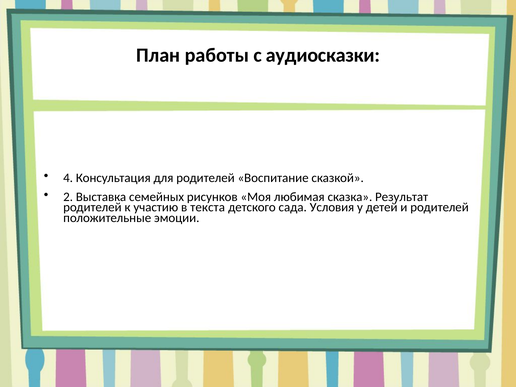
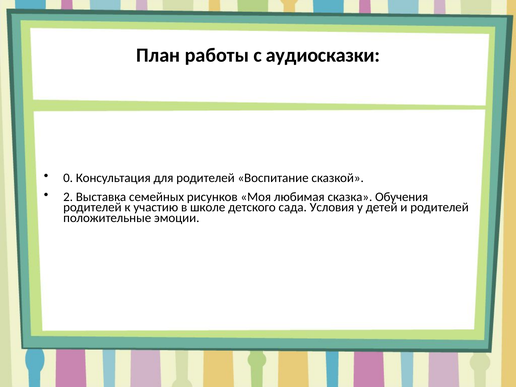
4: 4 -> 0
Результат: Результат -> Обучения
текста: текста -> школе
